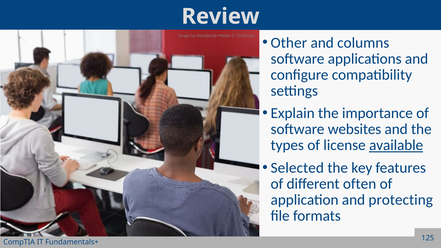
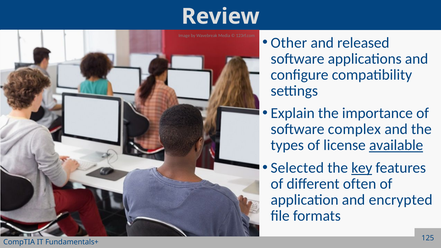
columns: columns -> released
websites: websites -> complex
key underline: none -> present
protecting: protecting -> encrypted
